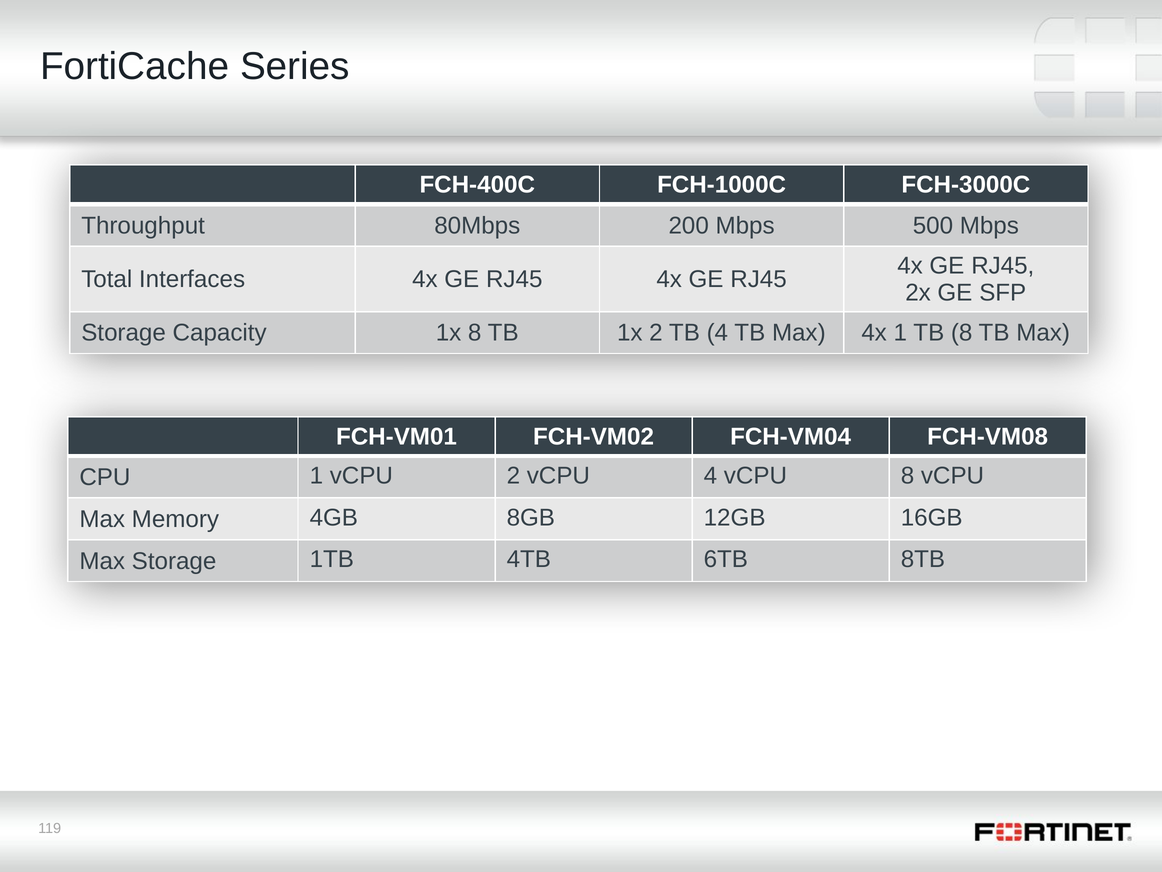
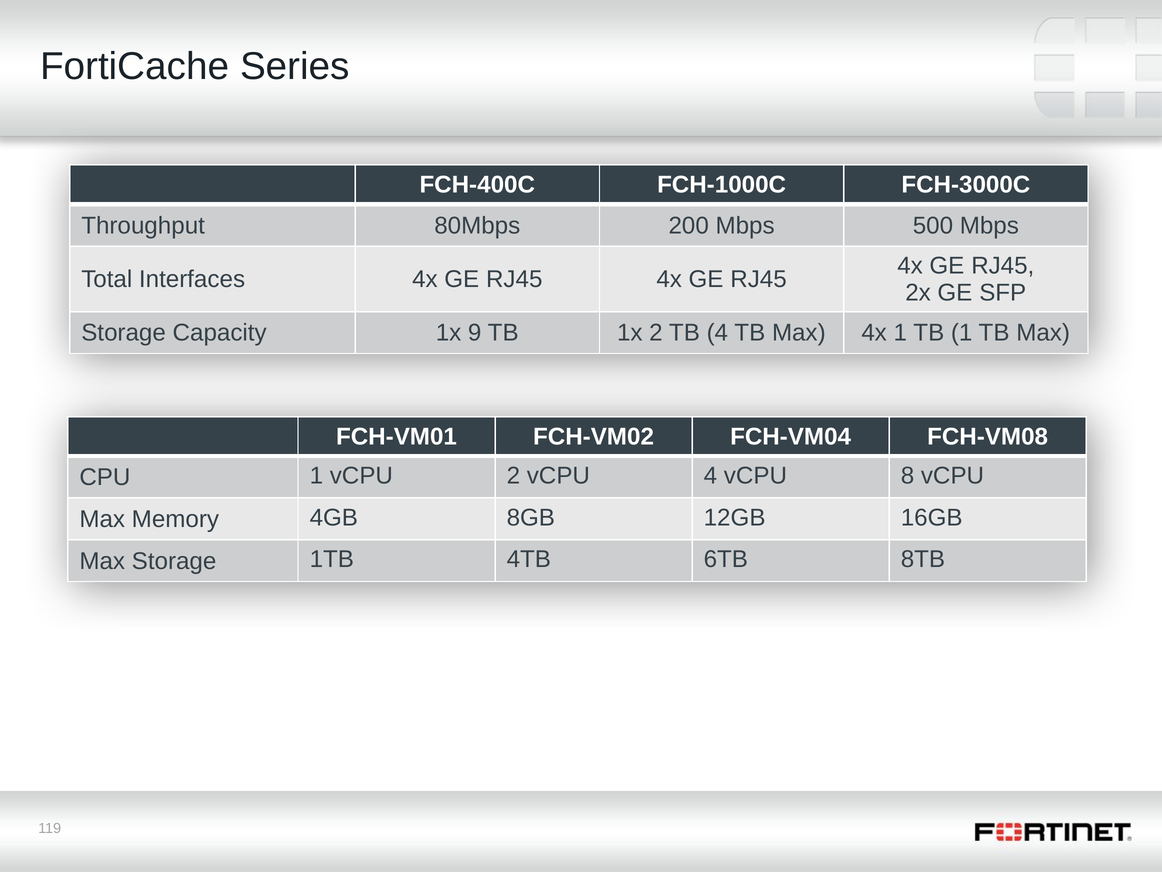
1x 8: 8 -> 9
TB 8: 8 -> 1
